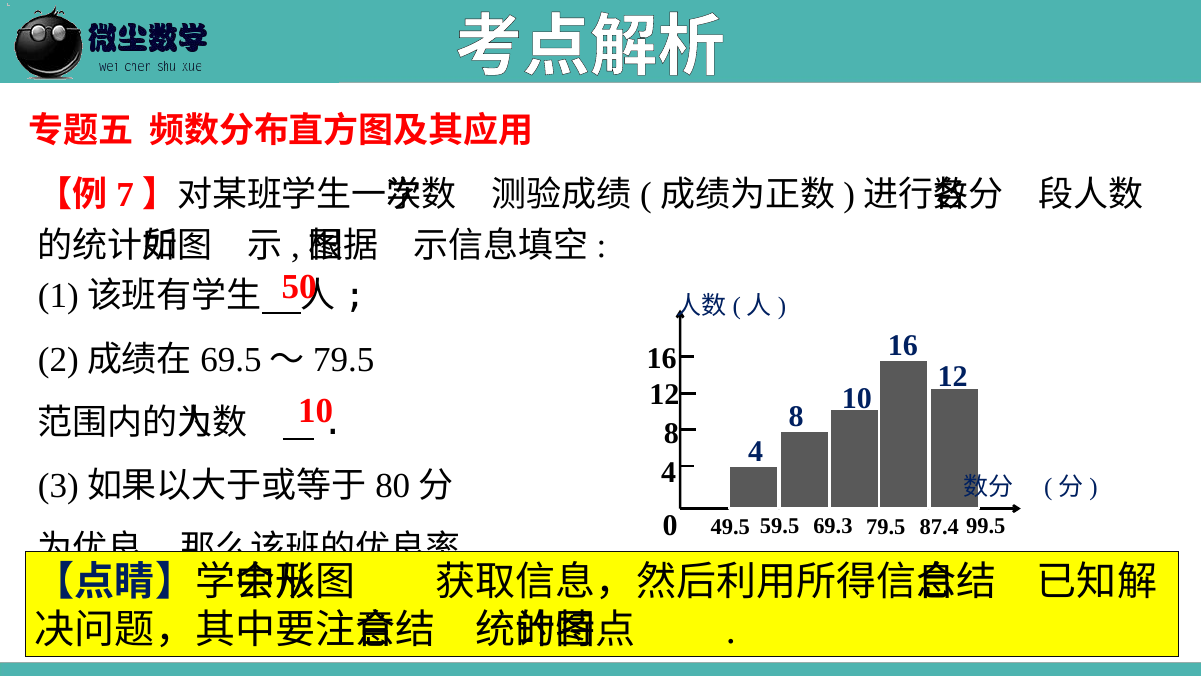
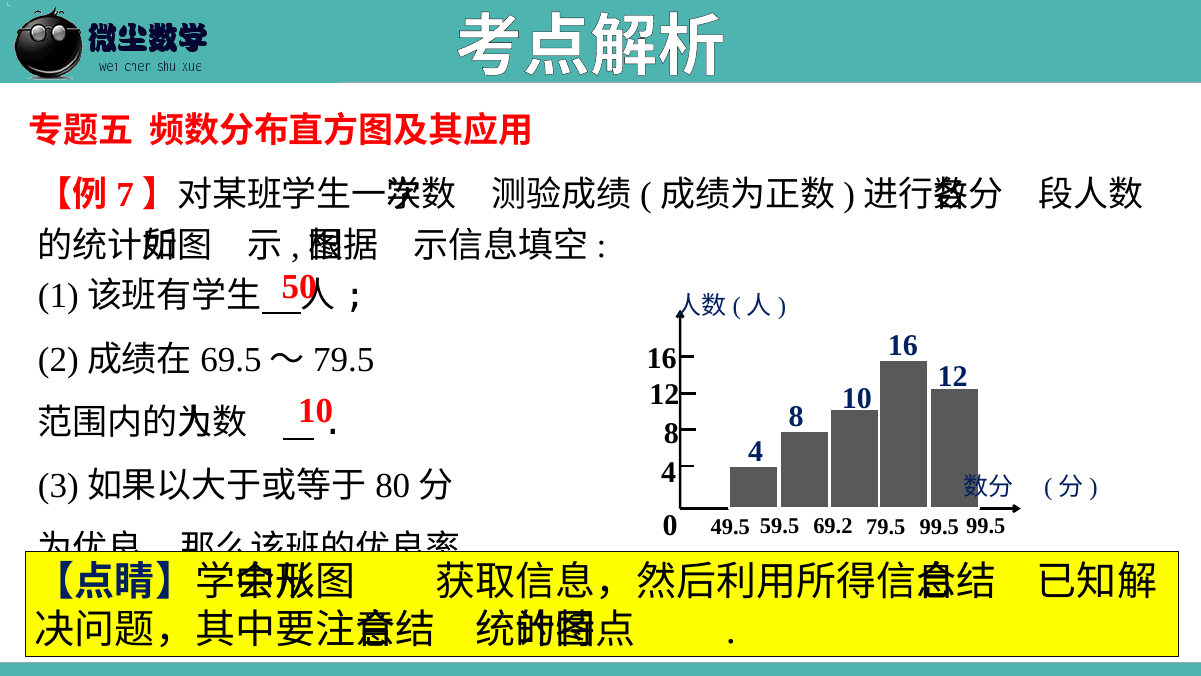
69.3: 69.3 -> 69.2
79.5 87.4: 87.4 -> 99.5
